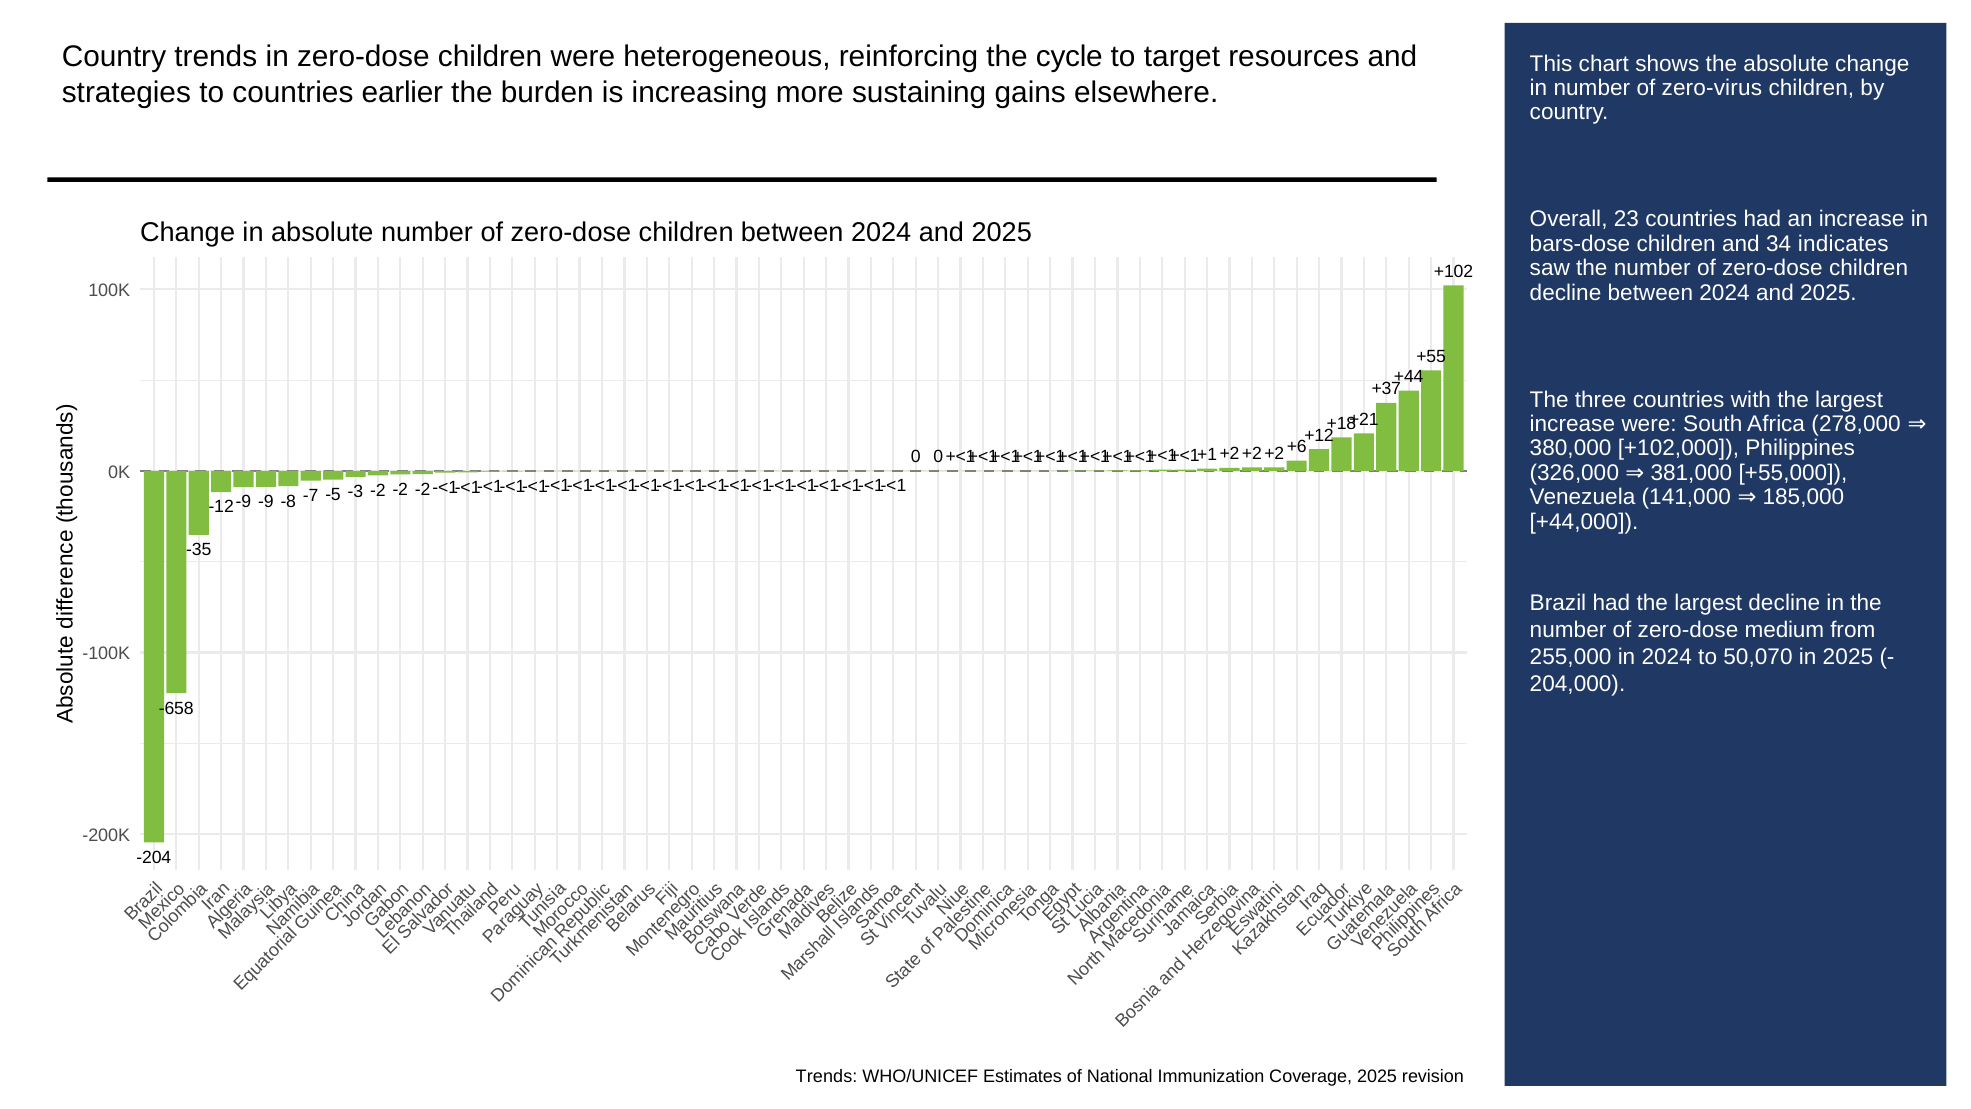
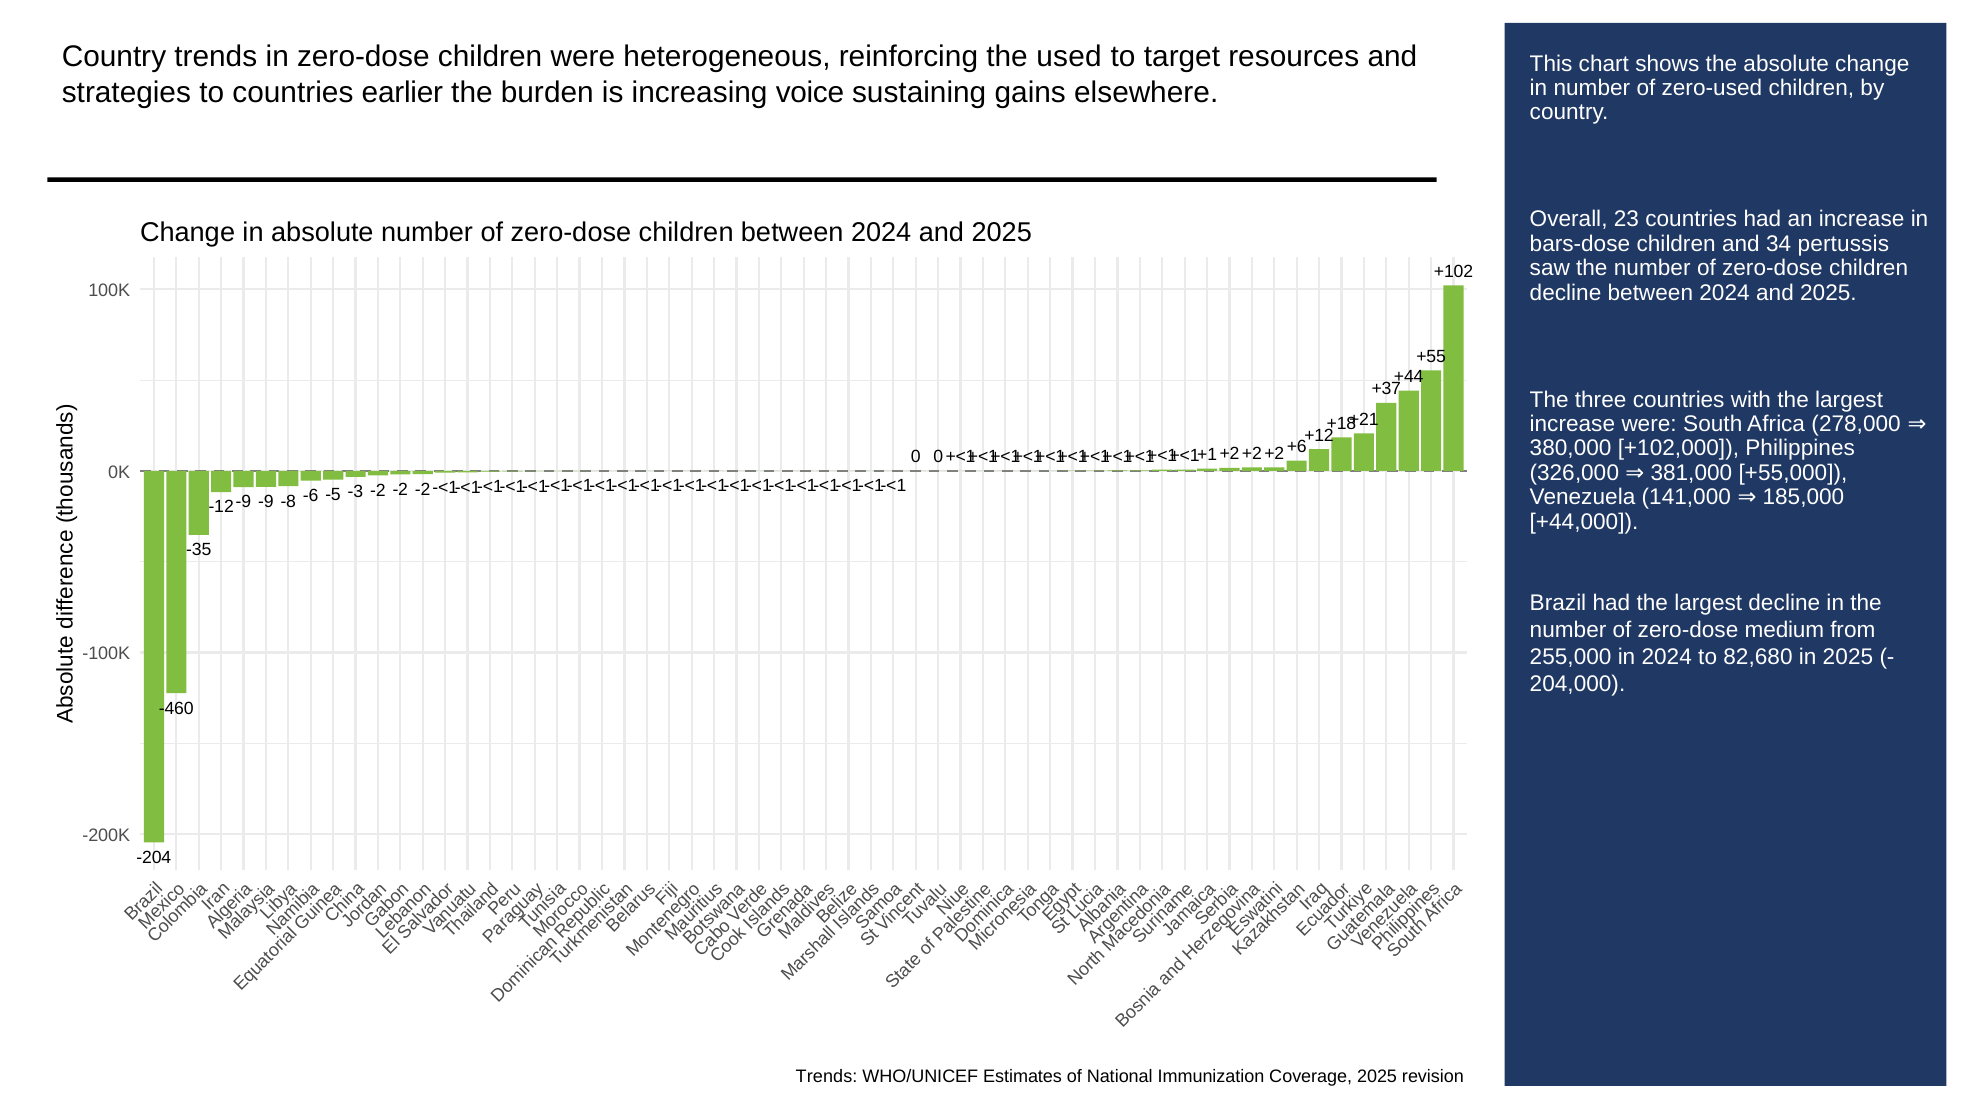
cycle: cycle -> used
zero-virus: zero-virus -> zero-used
more: more -> voice
indicates: indicates -> pertussis
-7: -7 -> -6
50,070: 50,070 -> 82,680
-658: -658 -> -460
